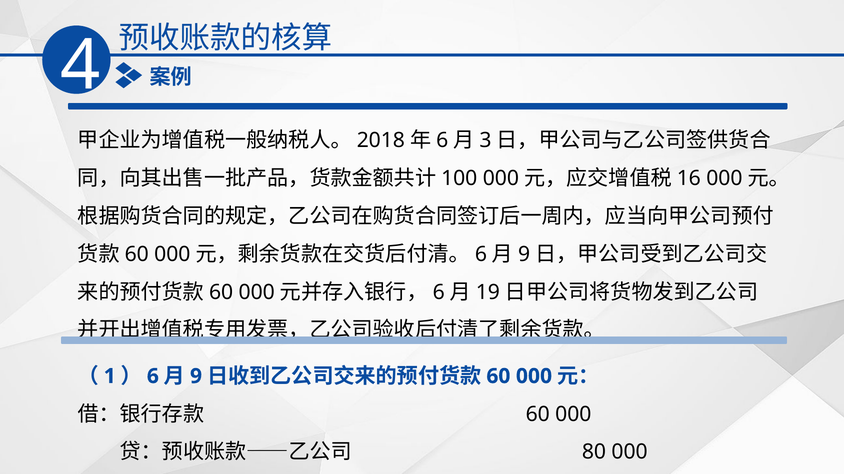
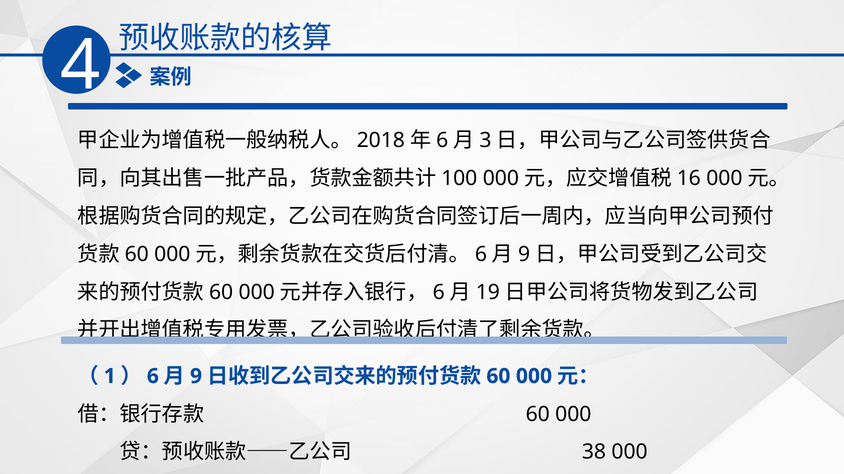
80: 80 -> 38
